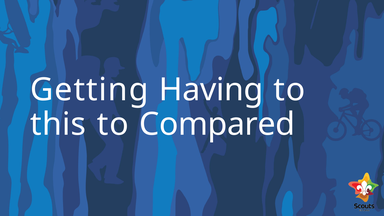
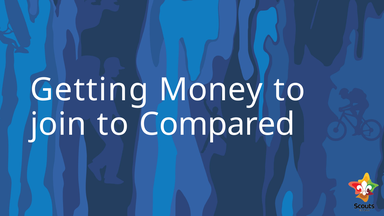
Having: Having -> Money
this: this -> join
